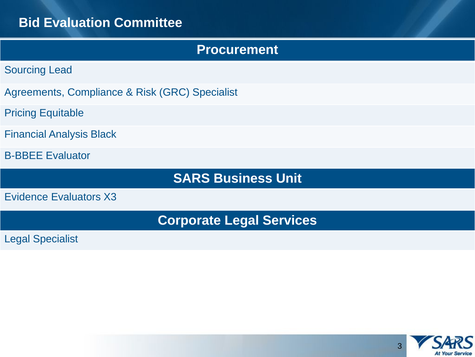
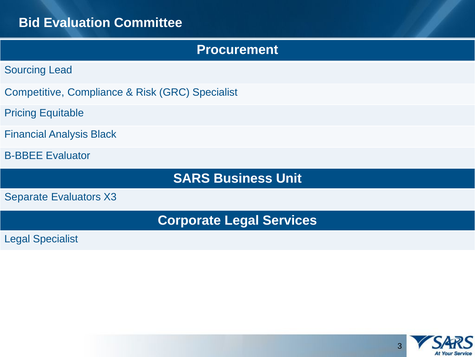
Agreements: Agreements -> Competitive
Evidence: Evidence -> Separate
